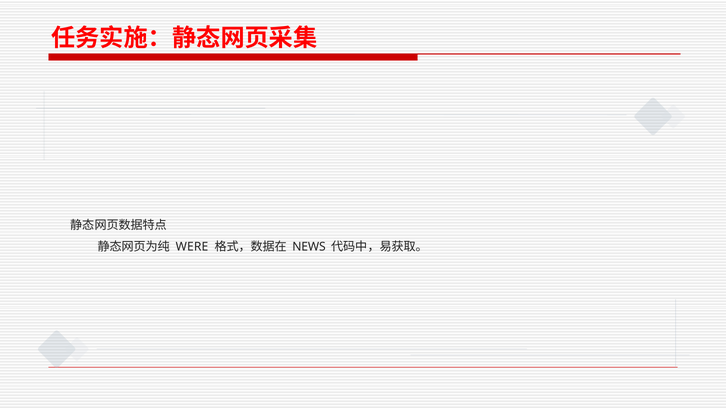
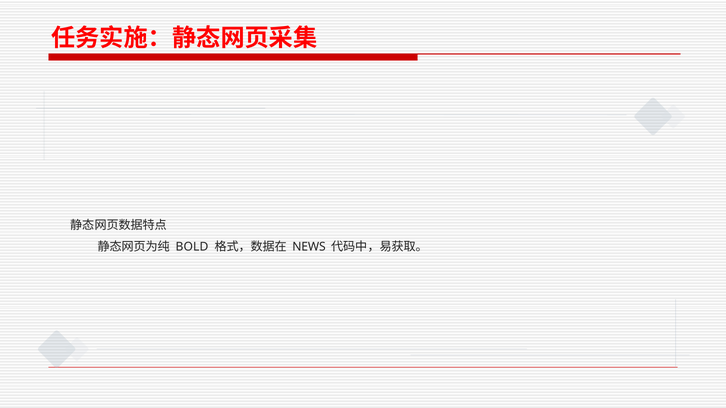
WERE: WERE -> BOLD
